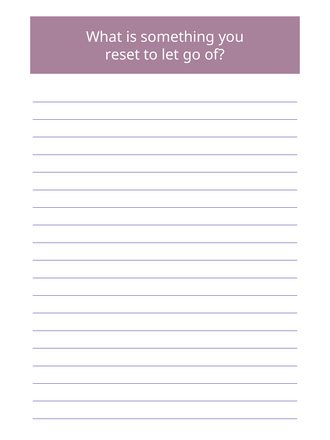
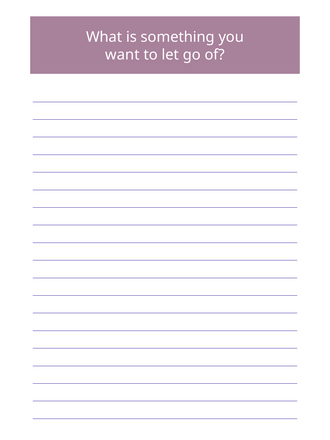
reset: reset -> want
